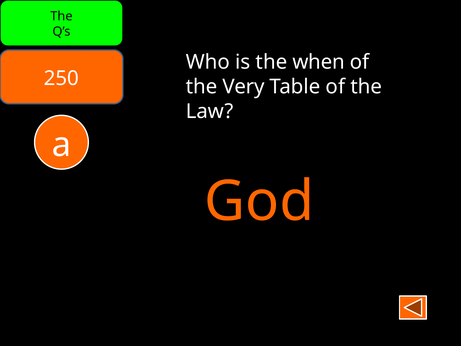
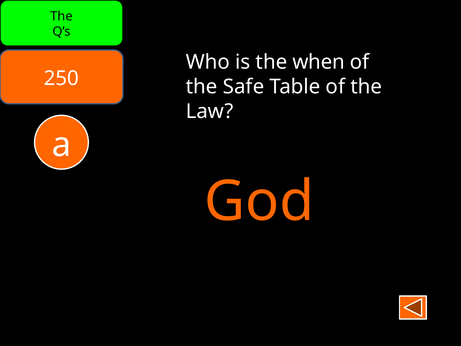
Very: Very -> Safe
